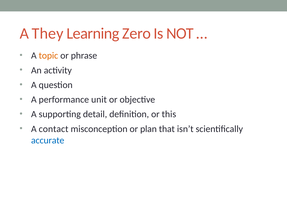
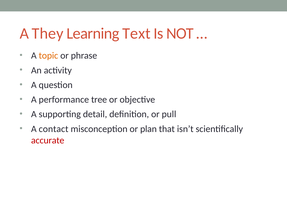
Zero: Zero -> Text
unit: unit -> tree
this: this -> pull
accurate colour: blue -> red
